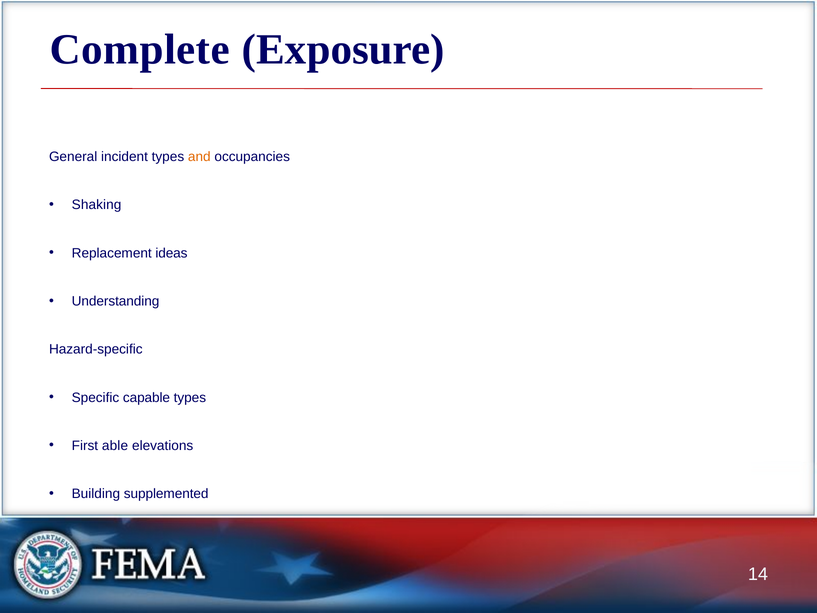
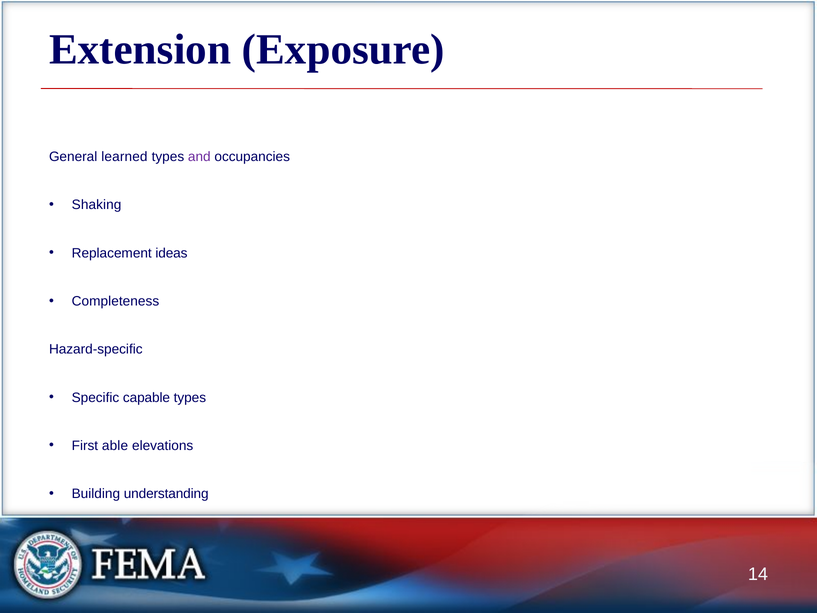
Complete: Complete -> Extension
incident: incident -> learned
and colour: orange -> purple
Understanding: Understanding -> Completeness
supplemented: supplemented -> understanding
